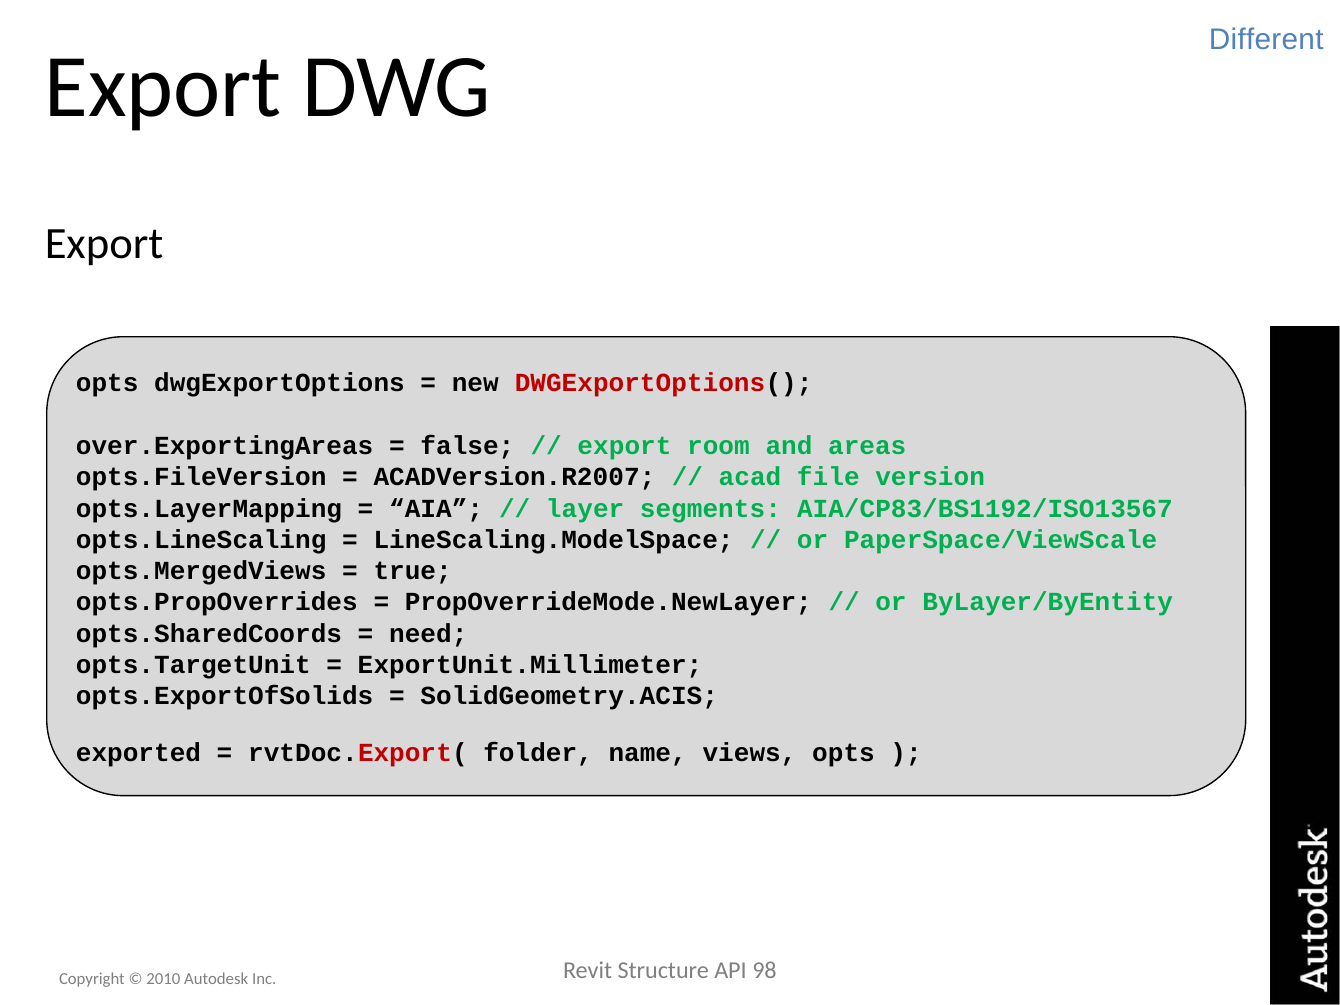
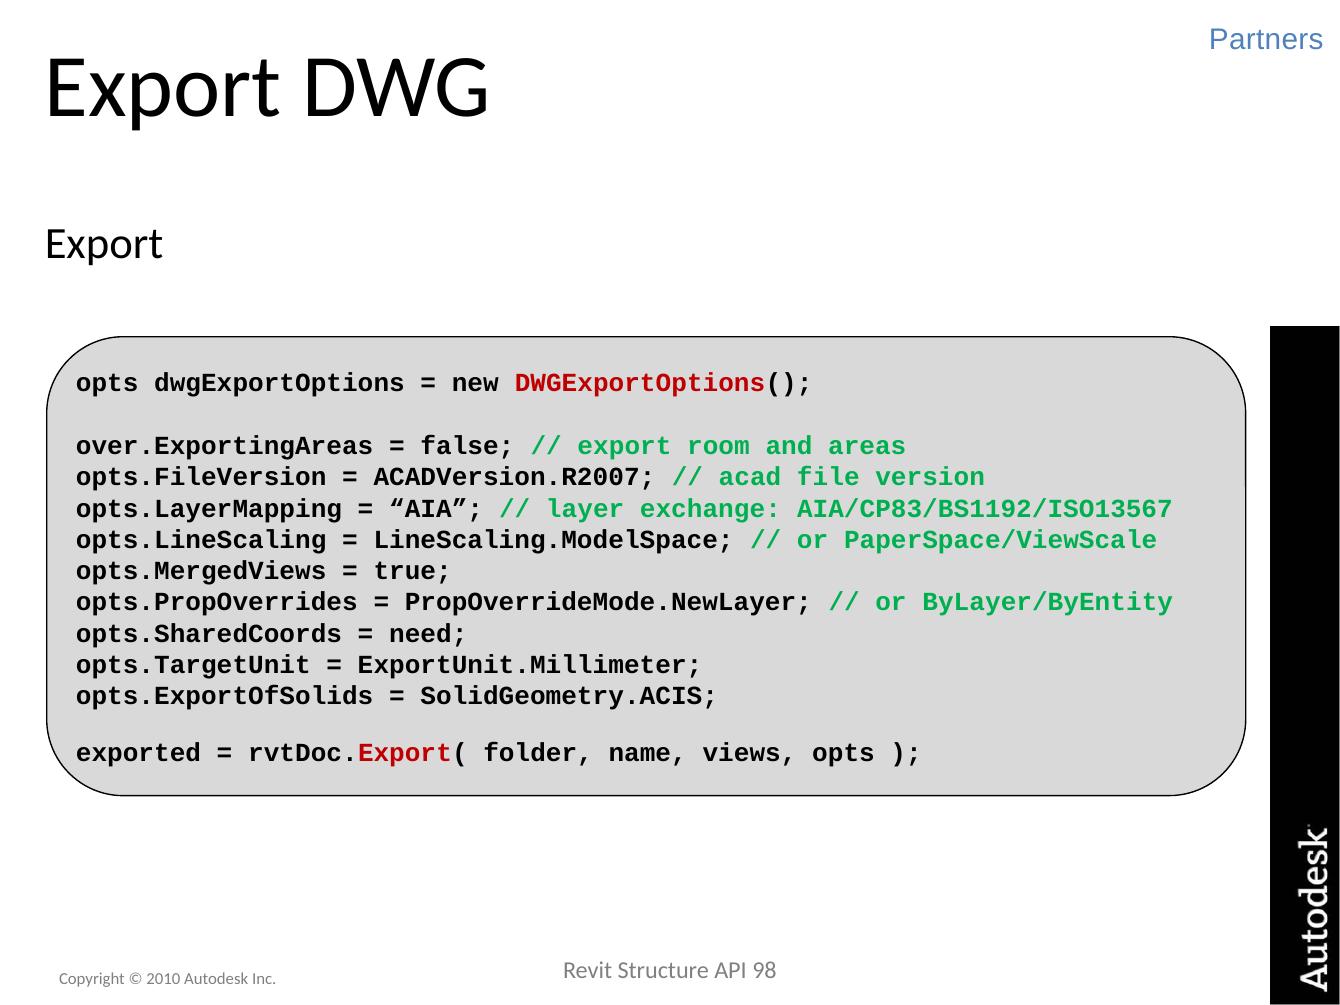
Different: Different -> Partners
segments: segments -> exchange
